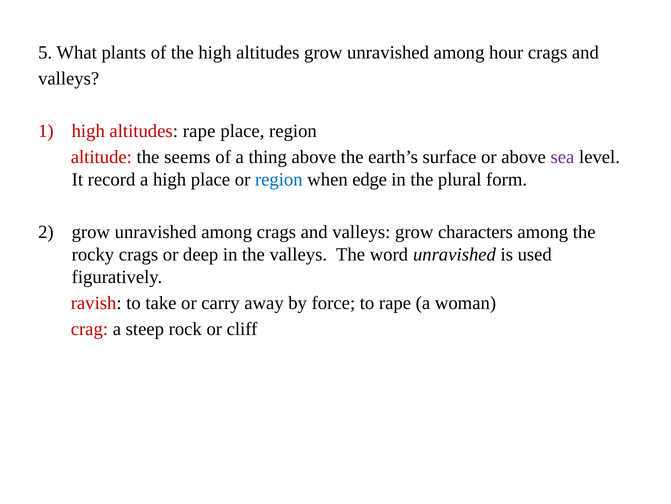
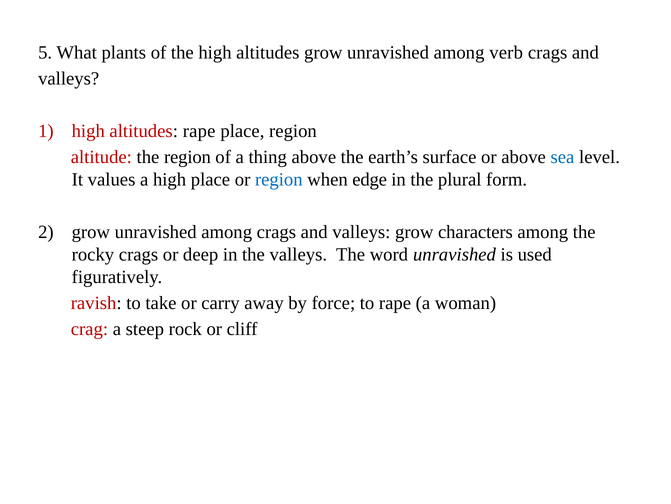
hour: hour -> verb
the seems: seems -> region
sea colour: purple -> blue
record: record -> values
